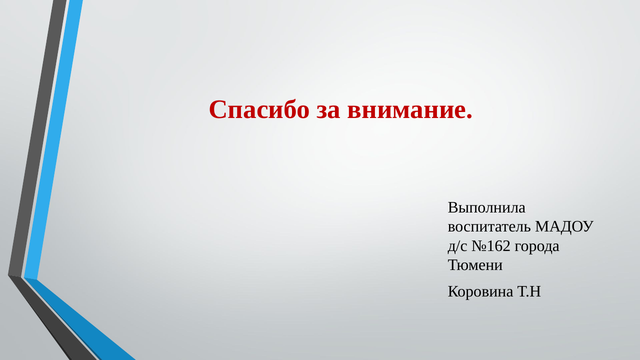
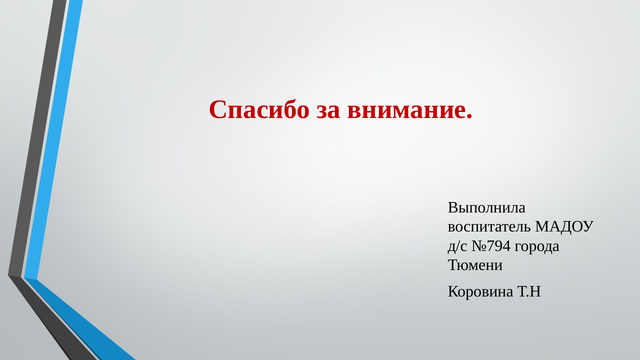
№162: №162 -> №794
